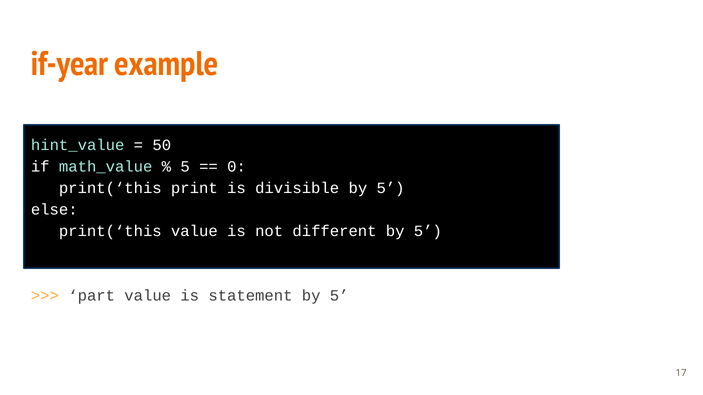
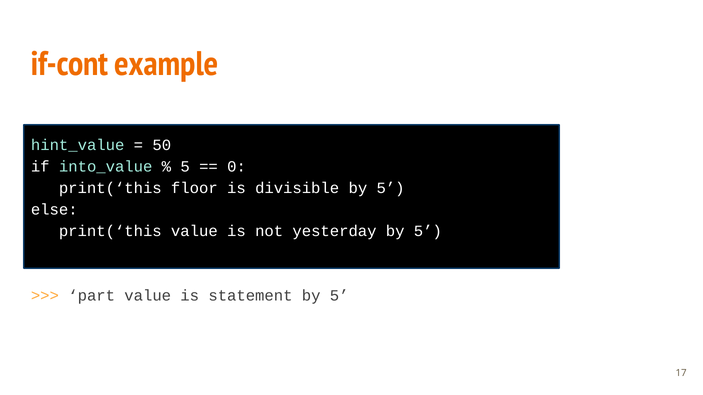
if-year: if-year -> if-cont
math_value: math_value -> into_value
print: print -> floor
different: different -> yesterday
